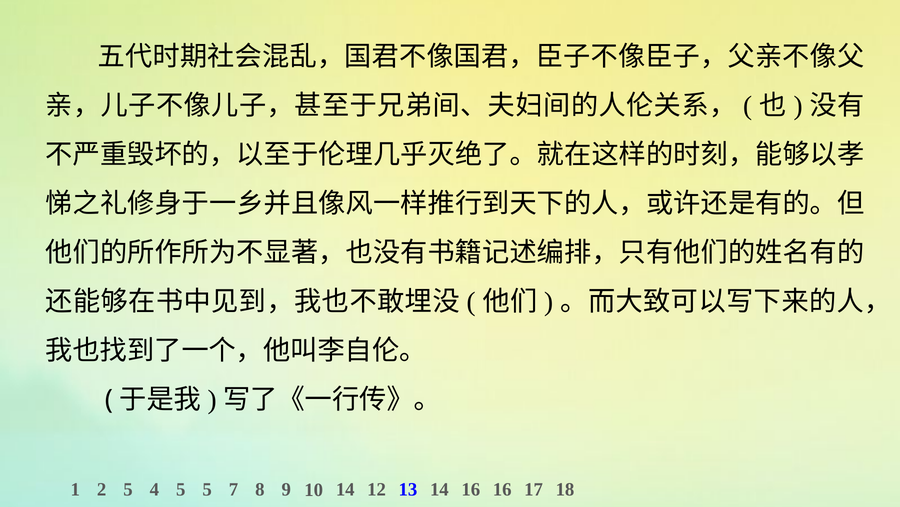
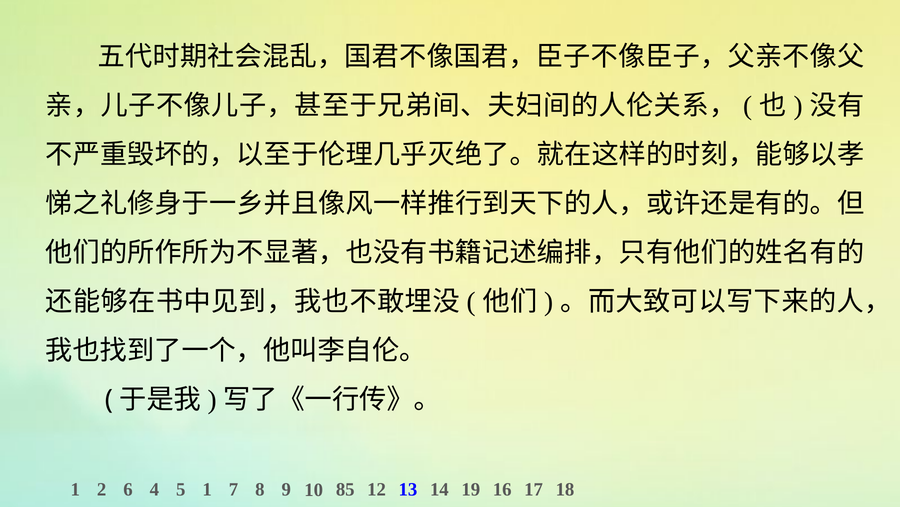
2 5: 5 -> 6
5 5: 5 -> 1
10 14: 14 -> 85
14 16: 16 -> 19
